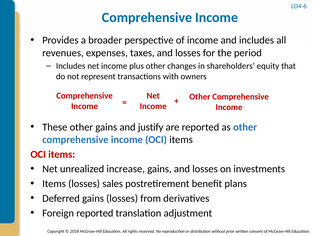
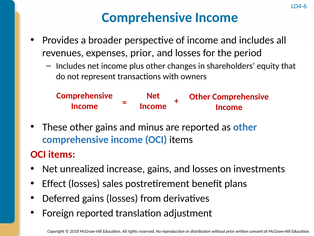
expenses taxes: taxes -> prior
justify: justify -> minus
Items at (54, 183): Items -> Effect
